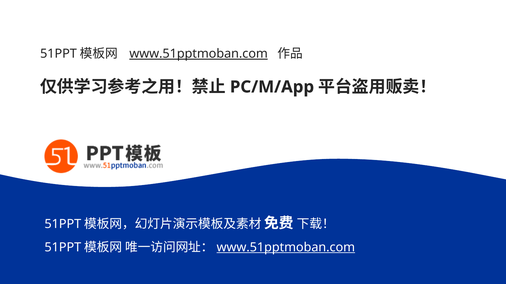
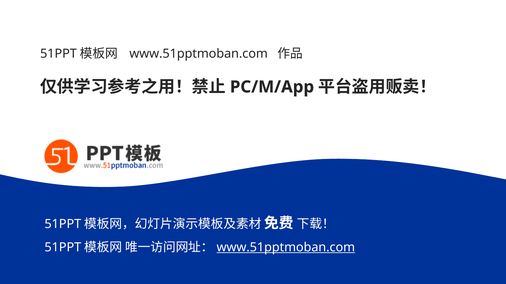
www.51pptmoban.com at (199, 54) underline: present -> none
